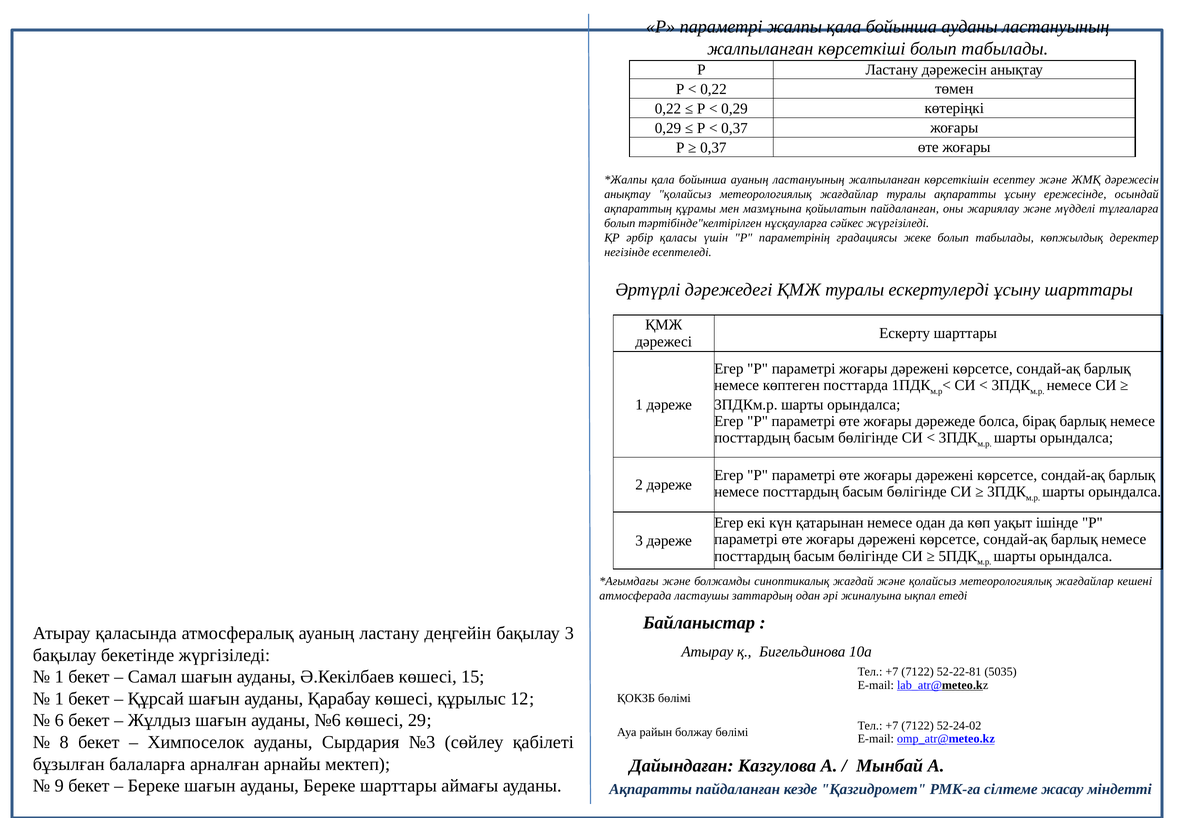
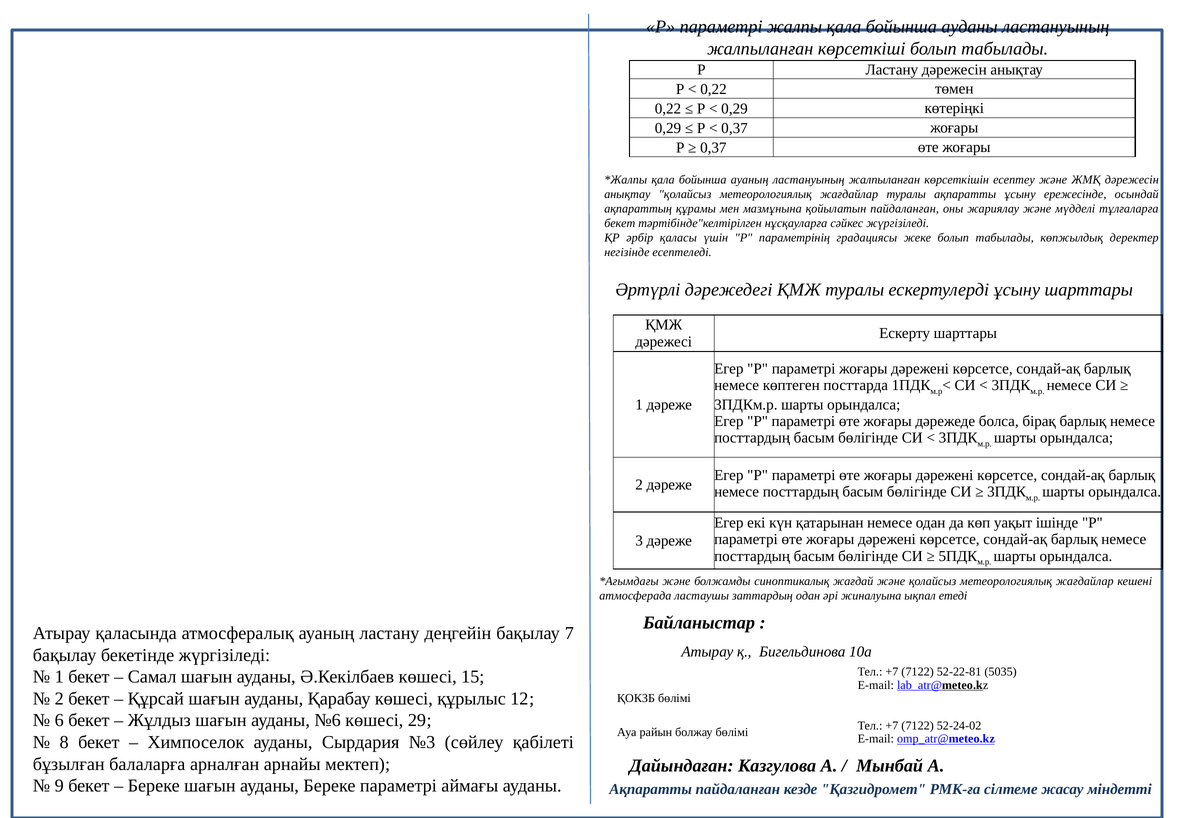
болып at (620, 223): болып -> бекет
бақылау 3: 3 -> 7
1 at (59, 698): 1 -> 2
Береке шарттары: шарттары -> параметрі
